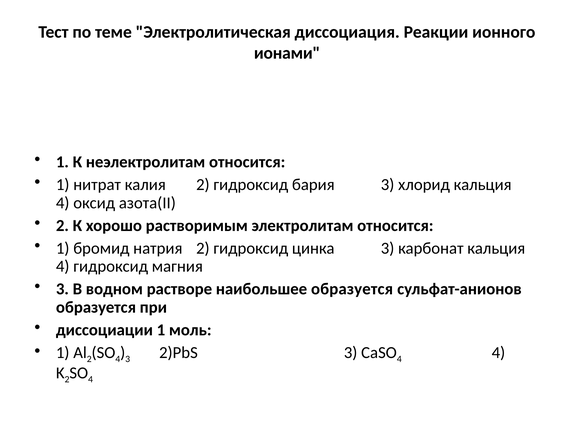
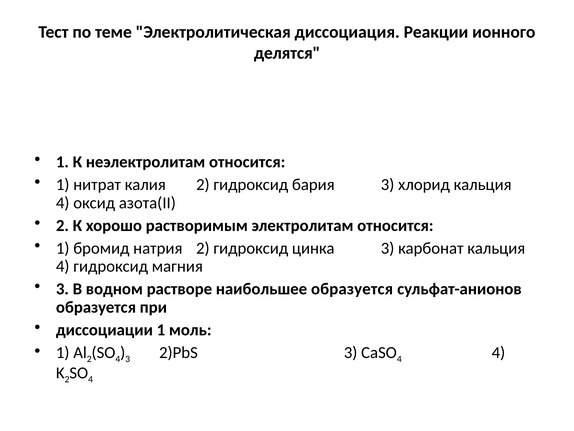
ионами: ионами -> делятся
